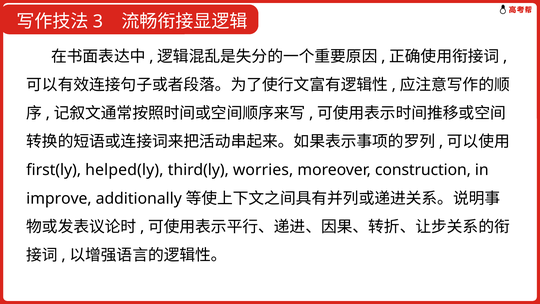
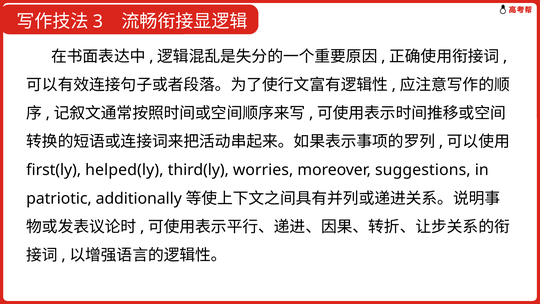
construction: construction -> suggestions
improve: improve -> patriotic
